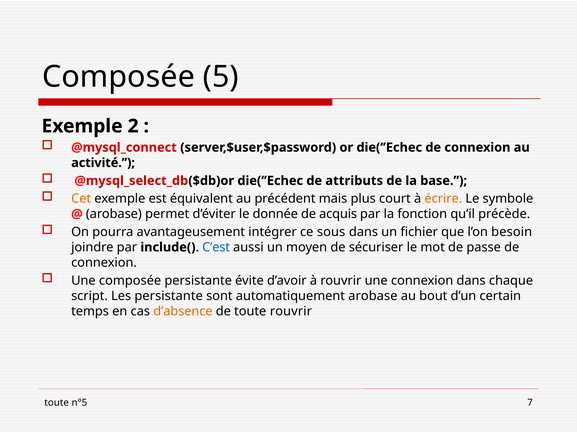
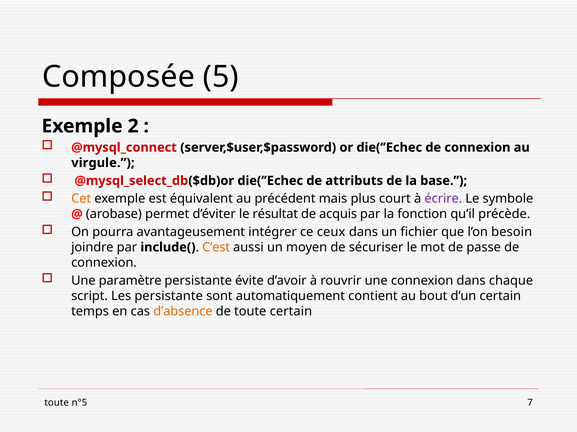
activité: activité -> virgule
écrire colour: orange -> purple
donnée: donnée -> résultat
sous: sous -> ceux
C’est colour: blue -> orange
Une composée: composée -> paramètre
automatiquement arobase: arobase -> contient
toute rouvrir: rouvrir -> certain
